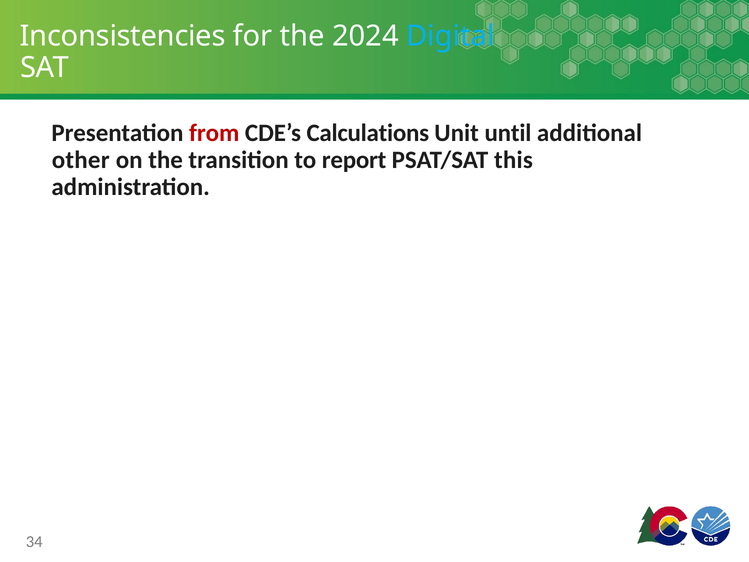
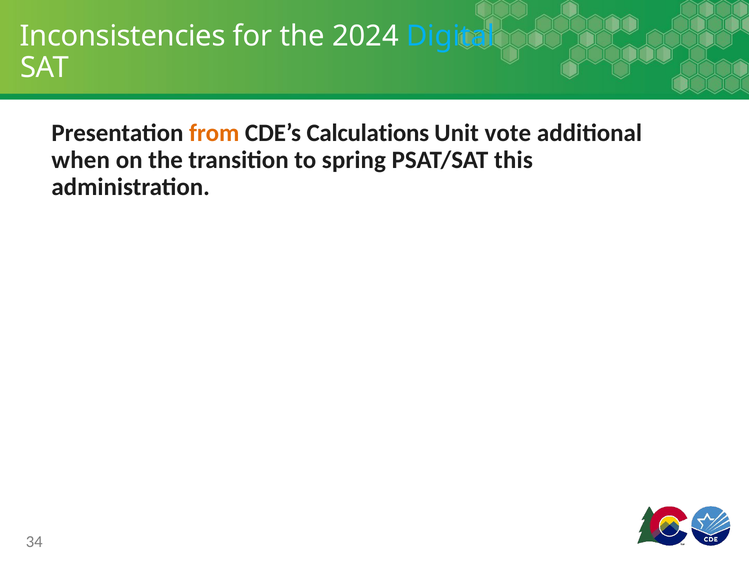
from colour: red -> orange
until: until -> vote
other: other -> when
report: report -> spring
